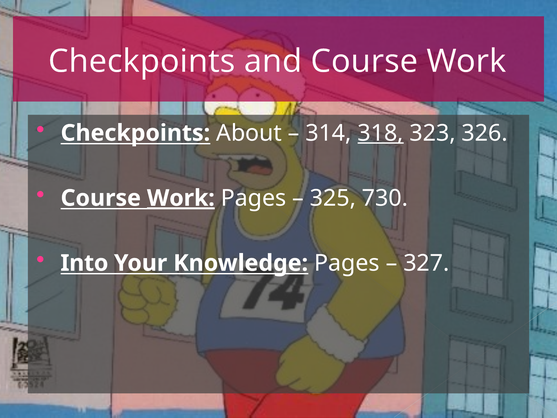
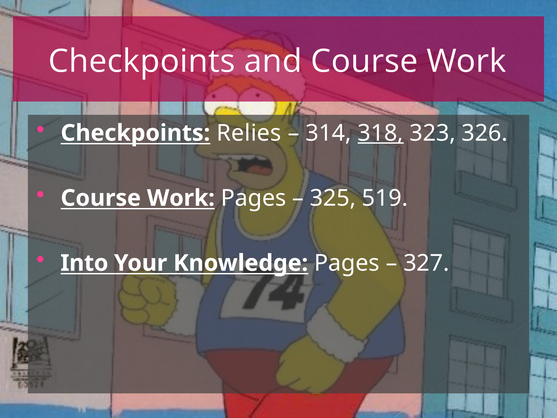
About: About -> Relies
Work at (181, 198) underline: present -> none
730: 730 -> 519
